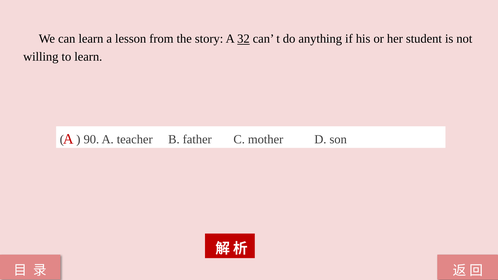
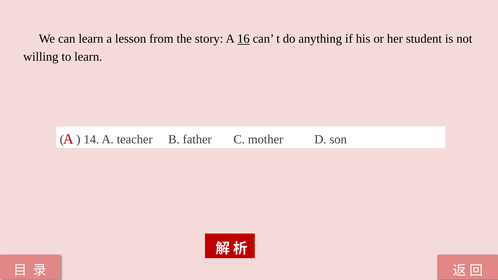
32: 32 -> 16
90: 90 -> 14
